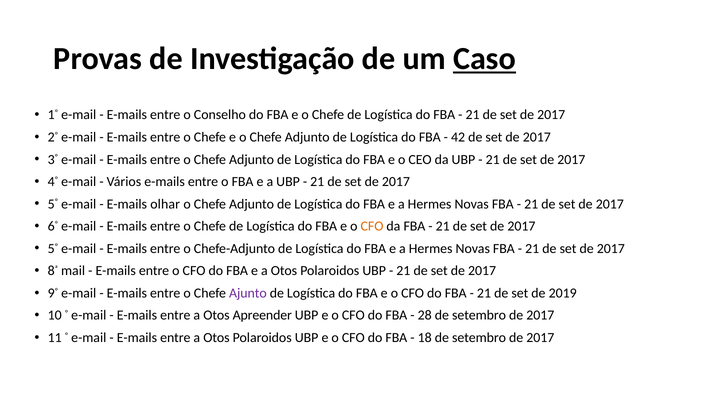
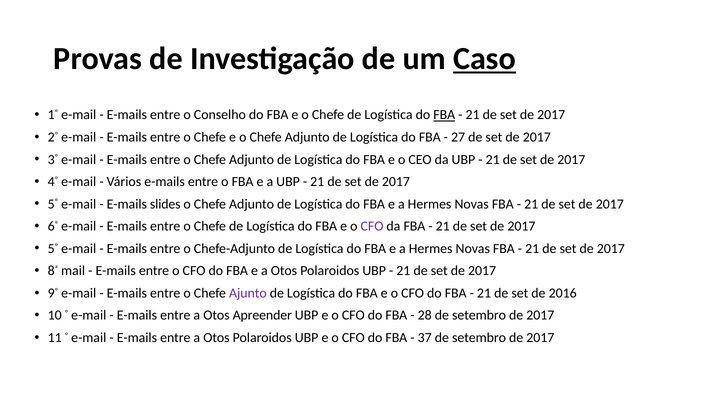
FBA at (444, 115) underline: none -> present
42: 42 -> 27
olhar: olhar -> slides
CFO at (372, 226) colour: orange -> purple
2019: 2019 -> 2016
18: 18 -> 37
